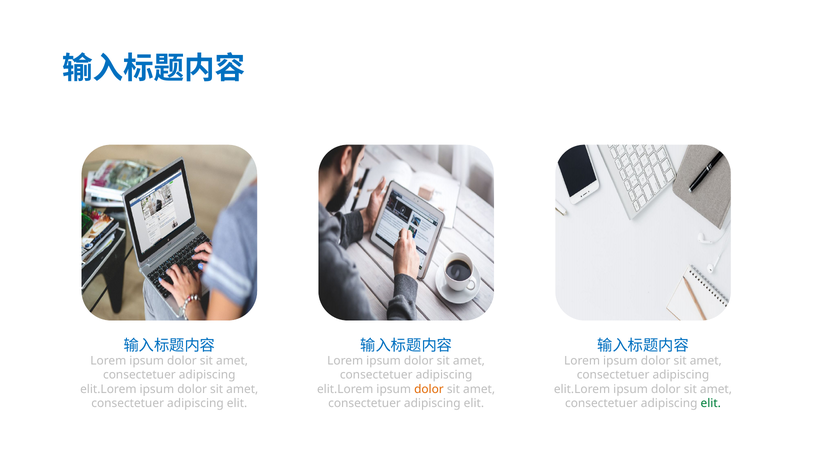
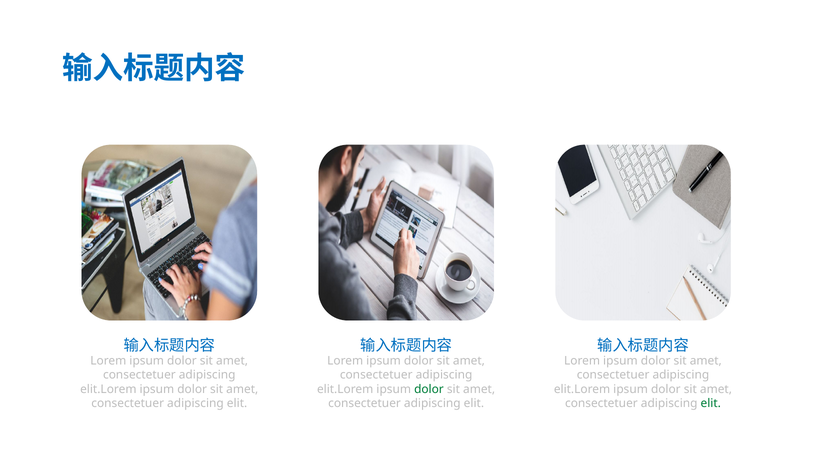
dolor at (429, 389) colour: orange -> green
